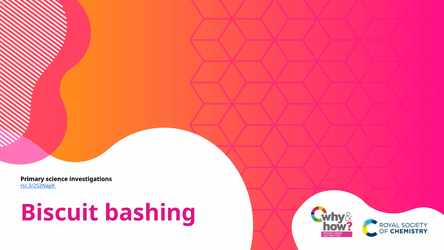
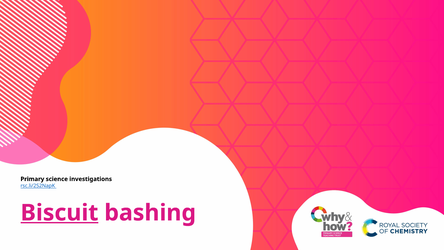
Biscuit underline: none -> present
